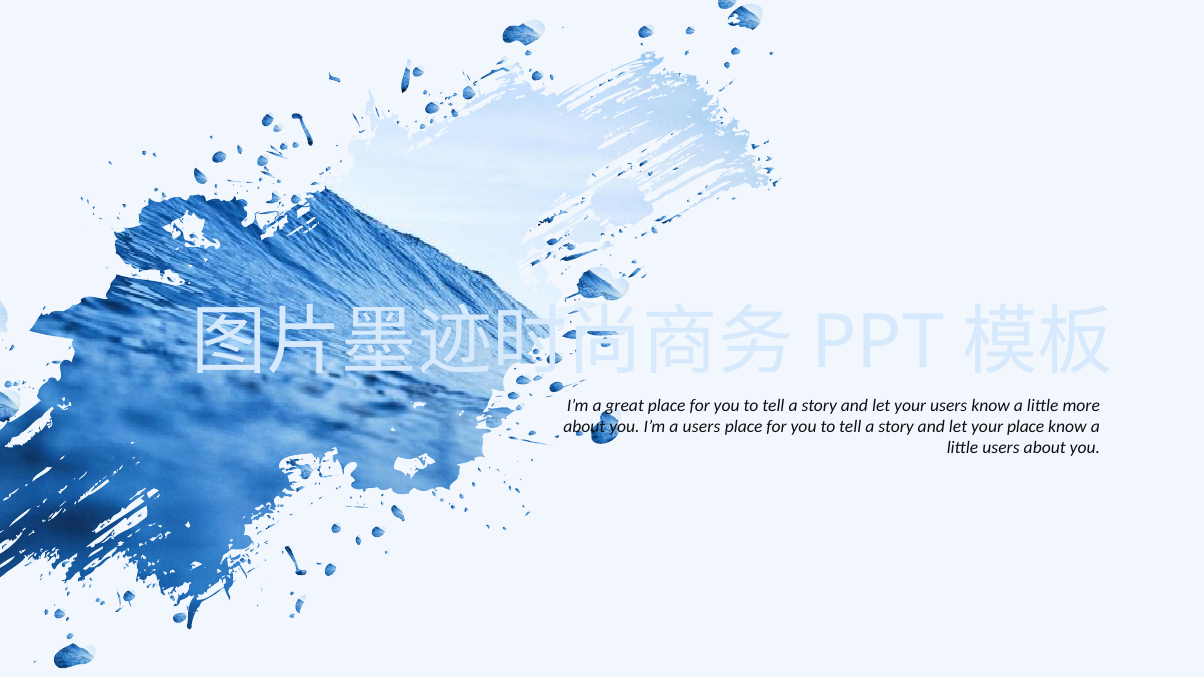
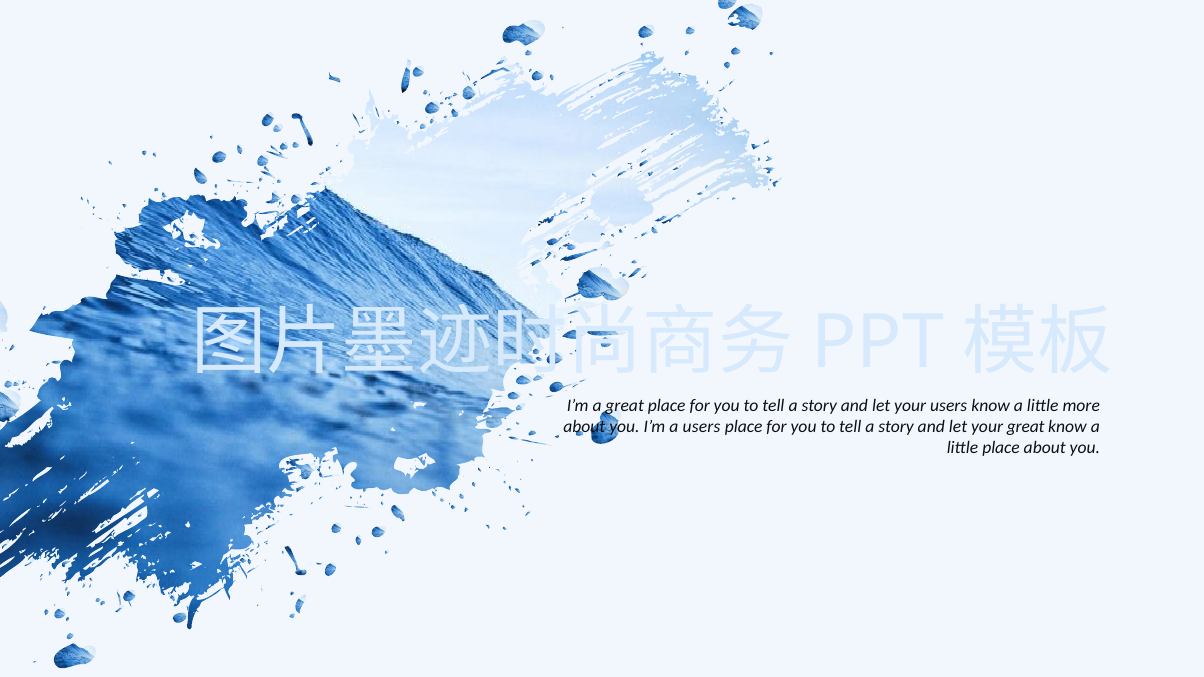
your place: place -> great
little users: users -> place
